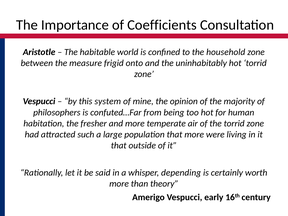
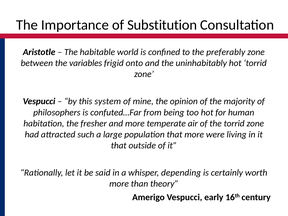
Coefficients: Coefficients -> Substitution
household: household -> preferably
measure: measure -> variables
